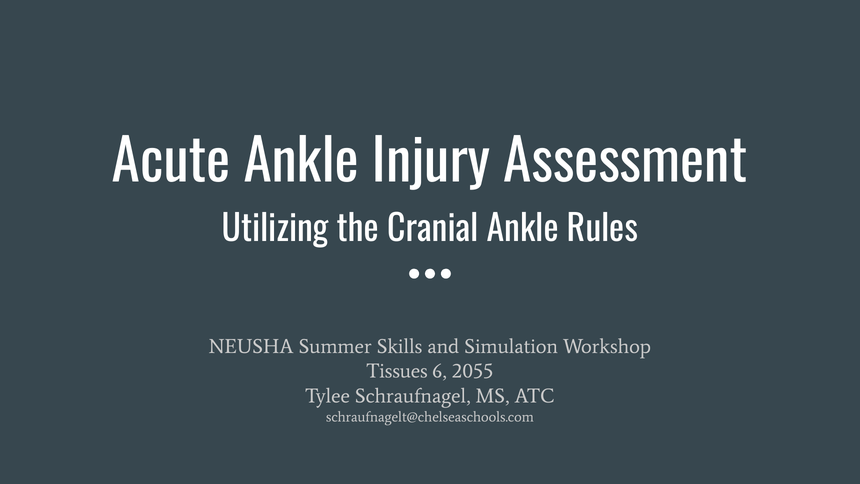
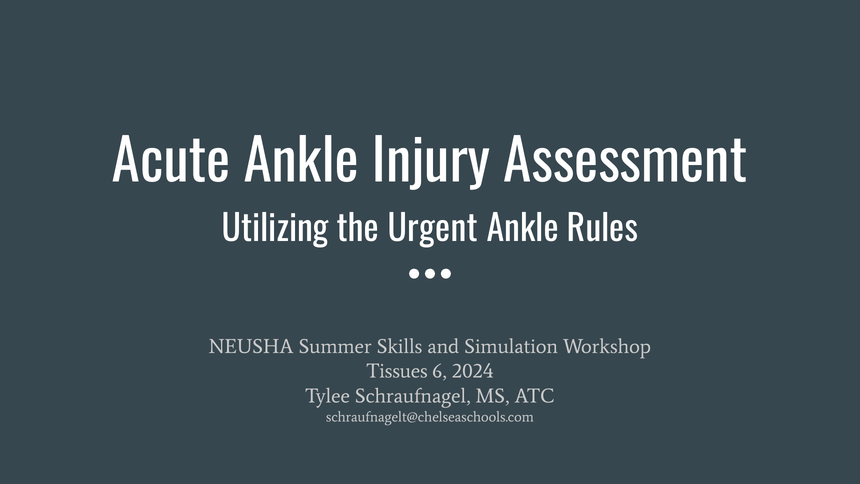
Cranial: Cranial -> Urgent
2055: 2055 -> 2024
